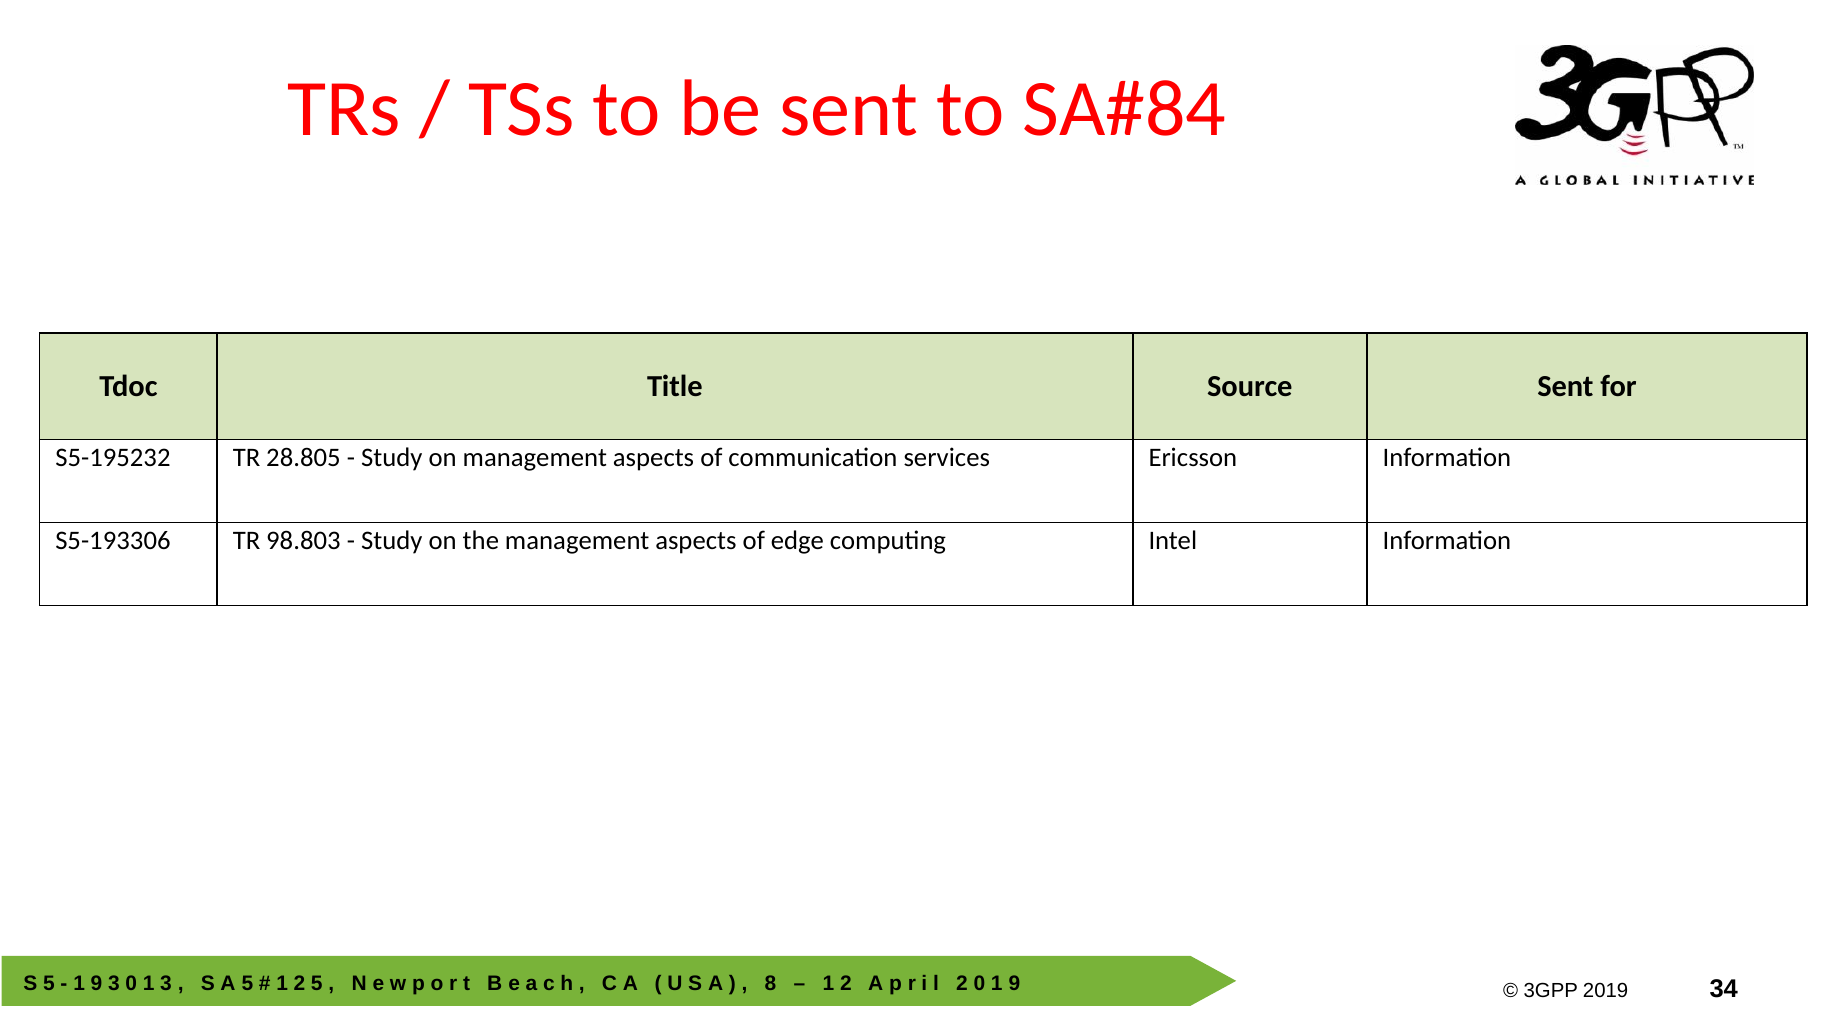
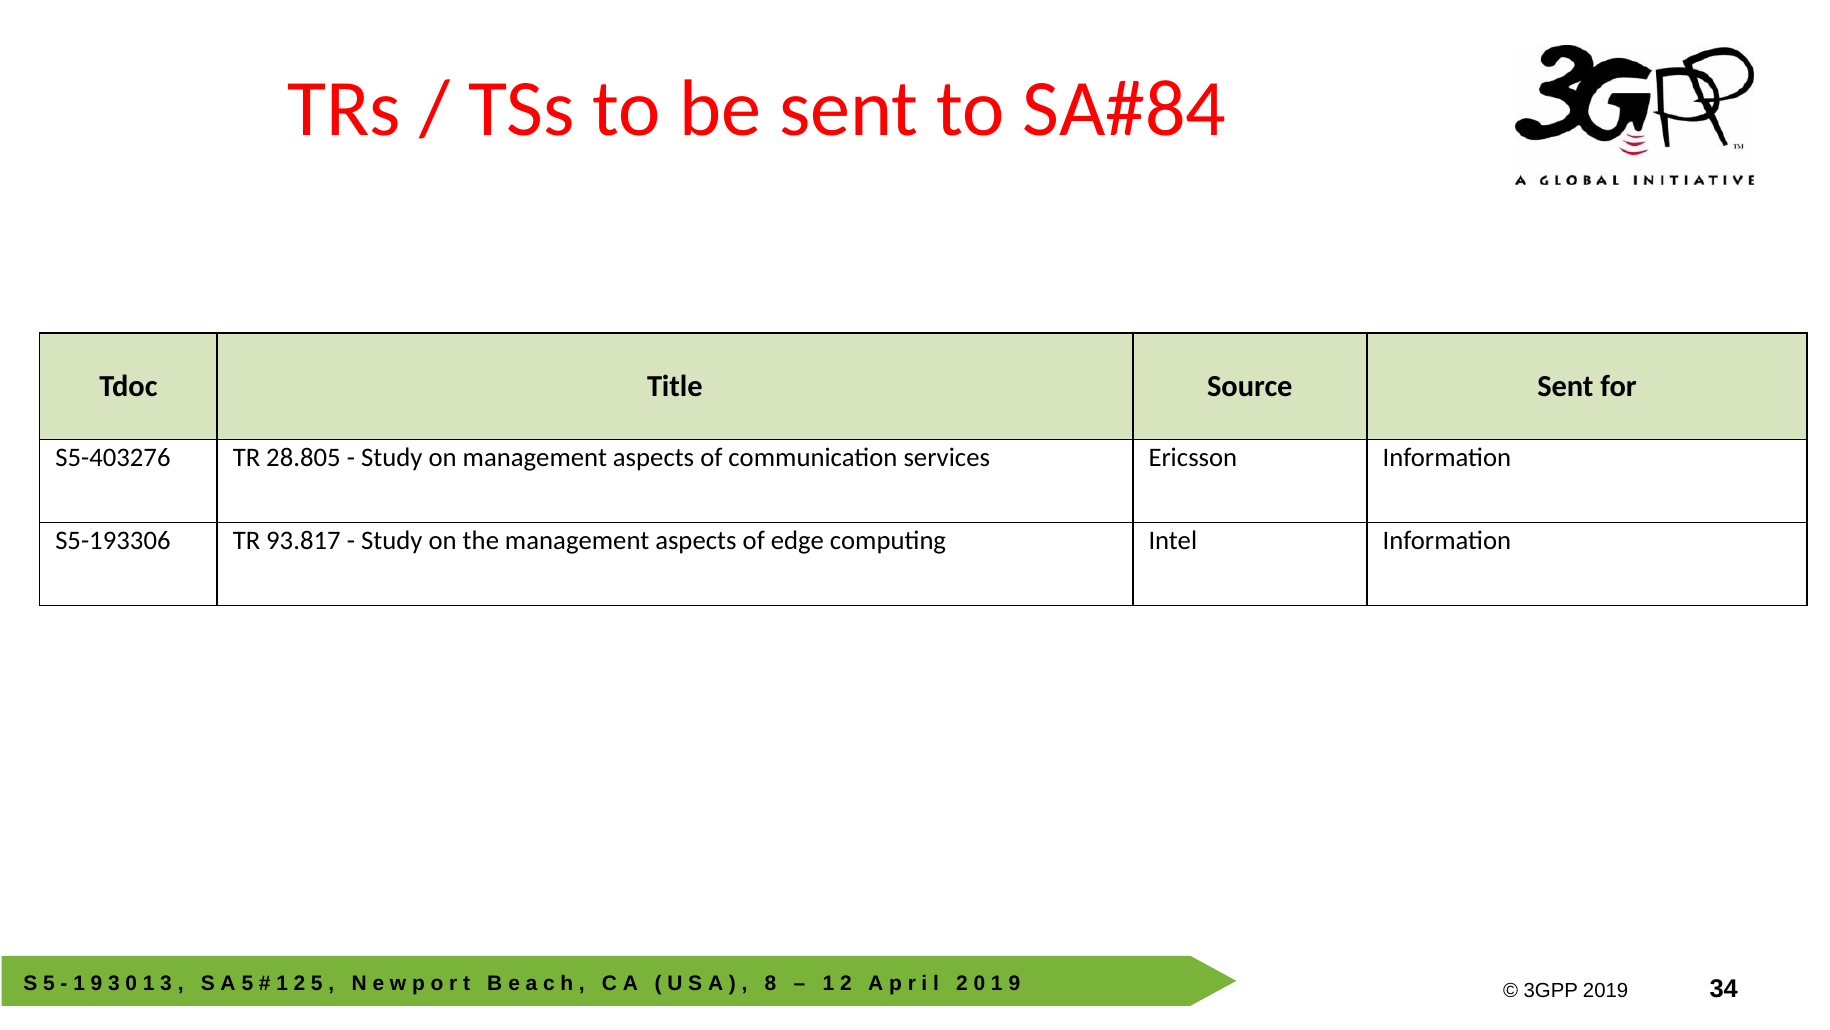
S5-195232: S5-195232 -> S5-403276
98.803: 98.803 -> 93.817
